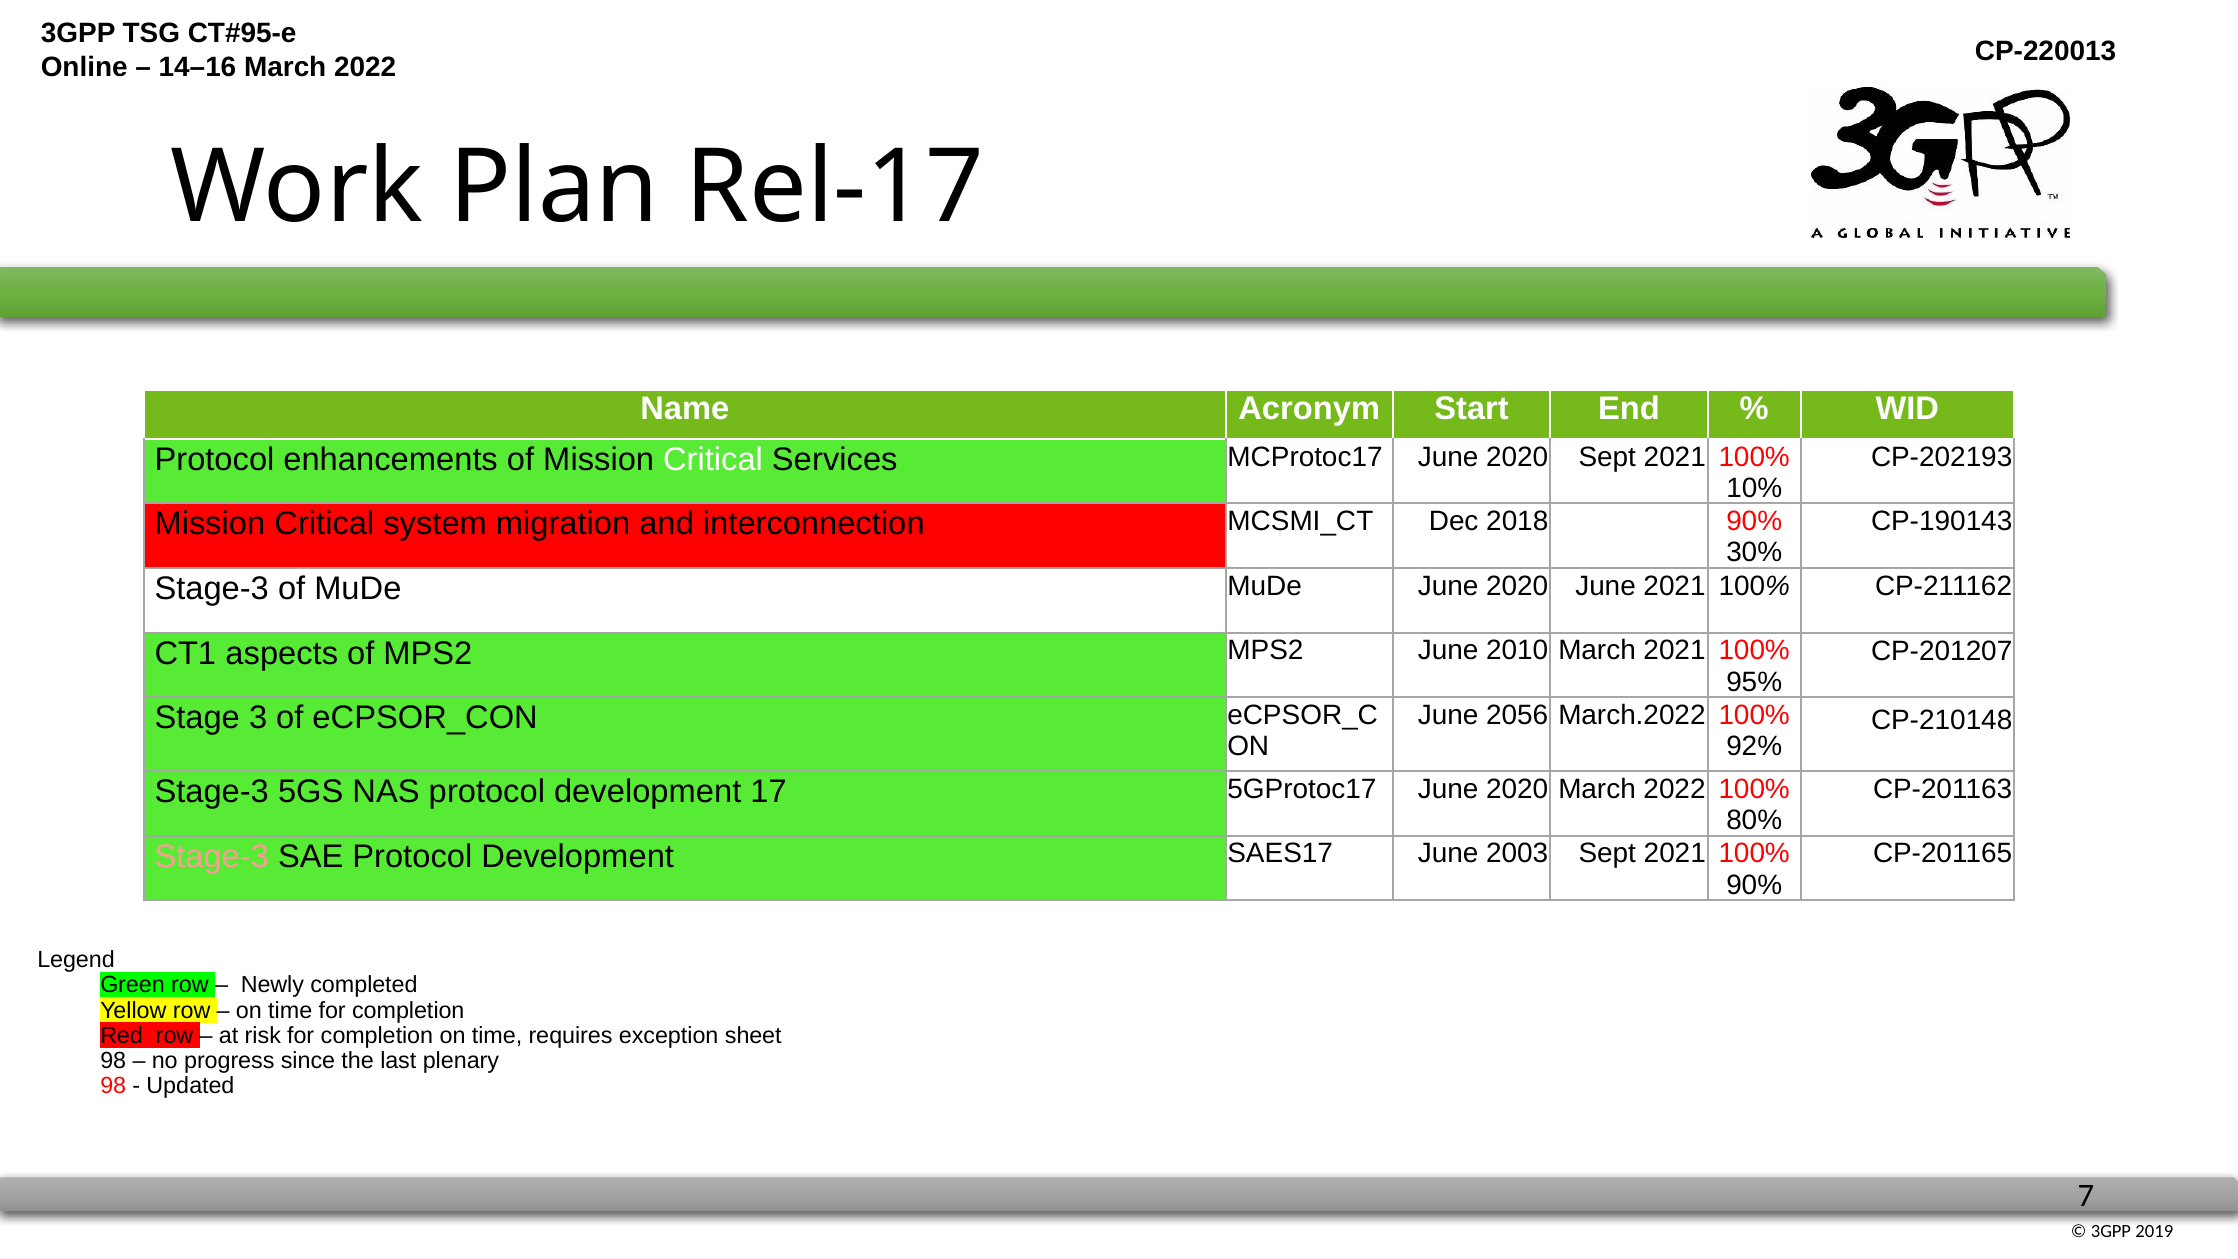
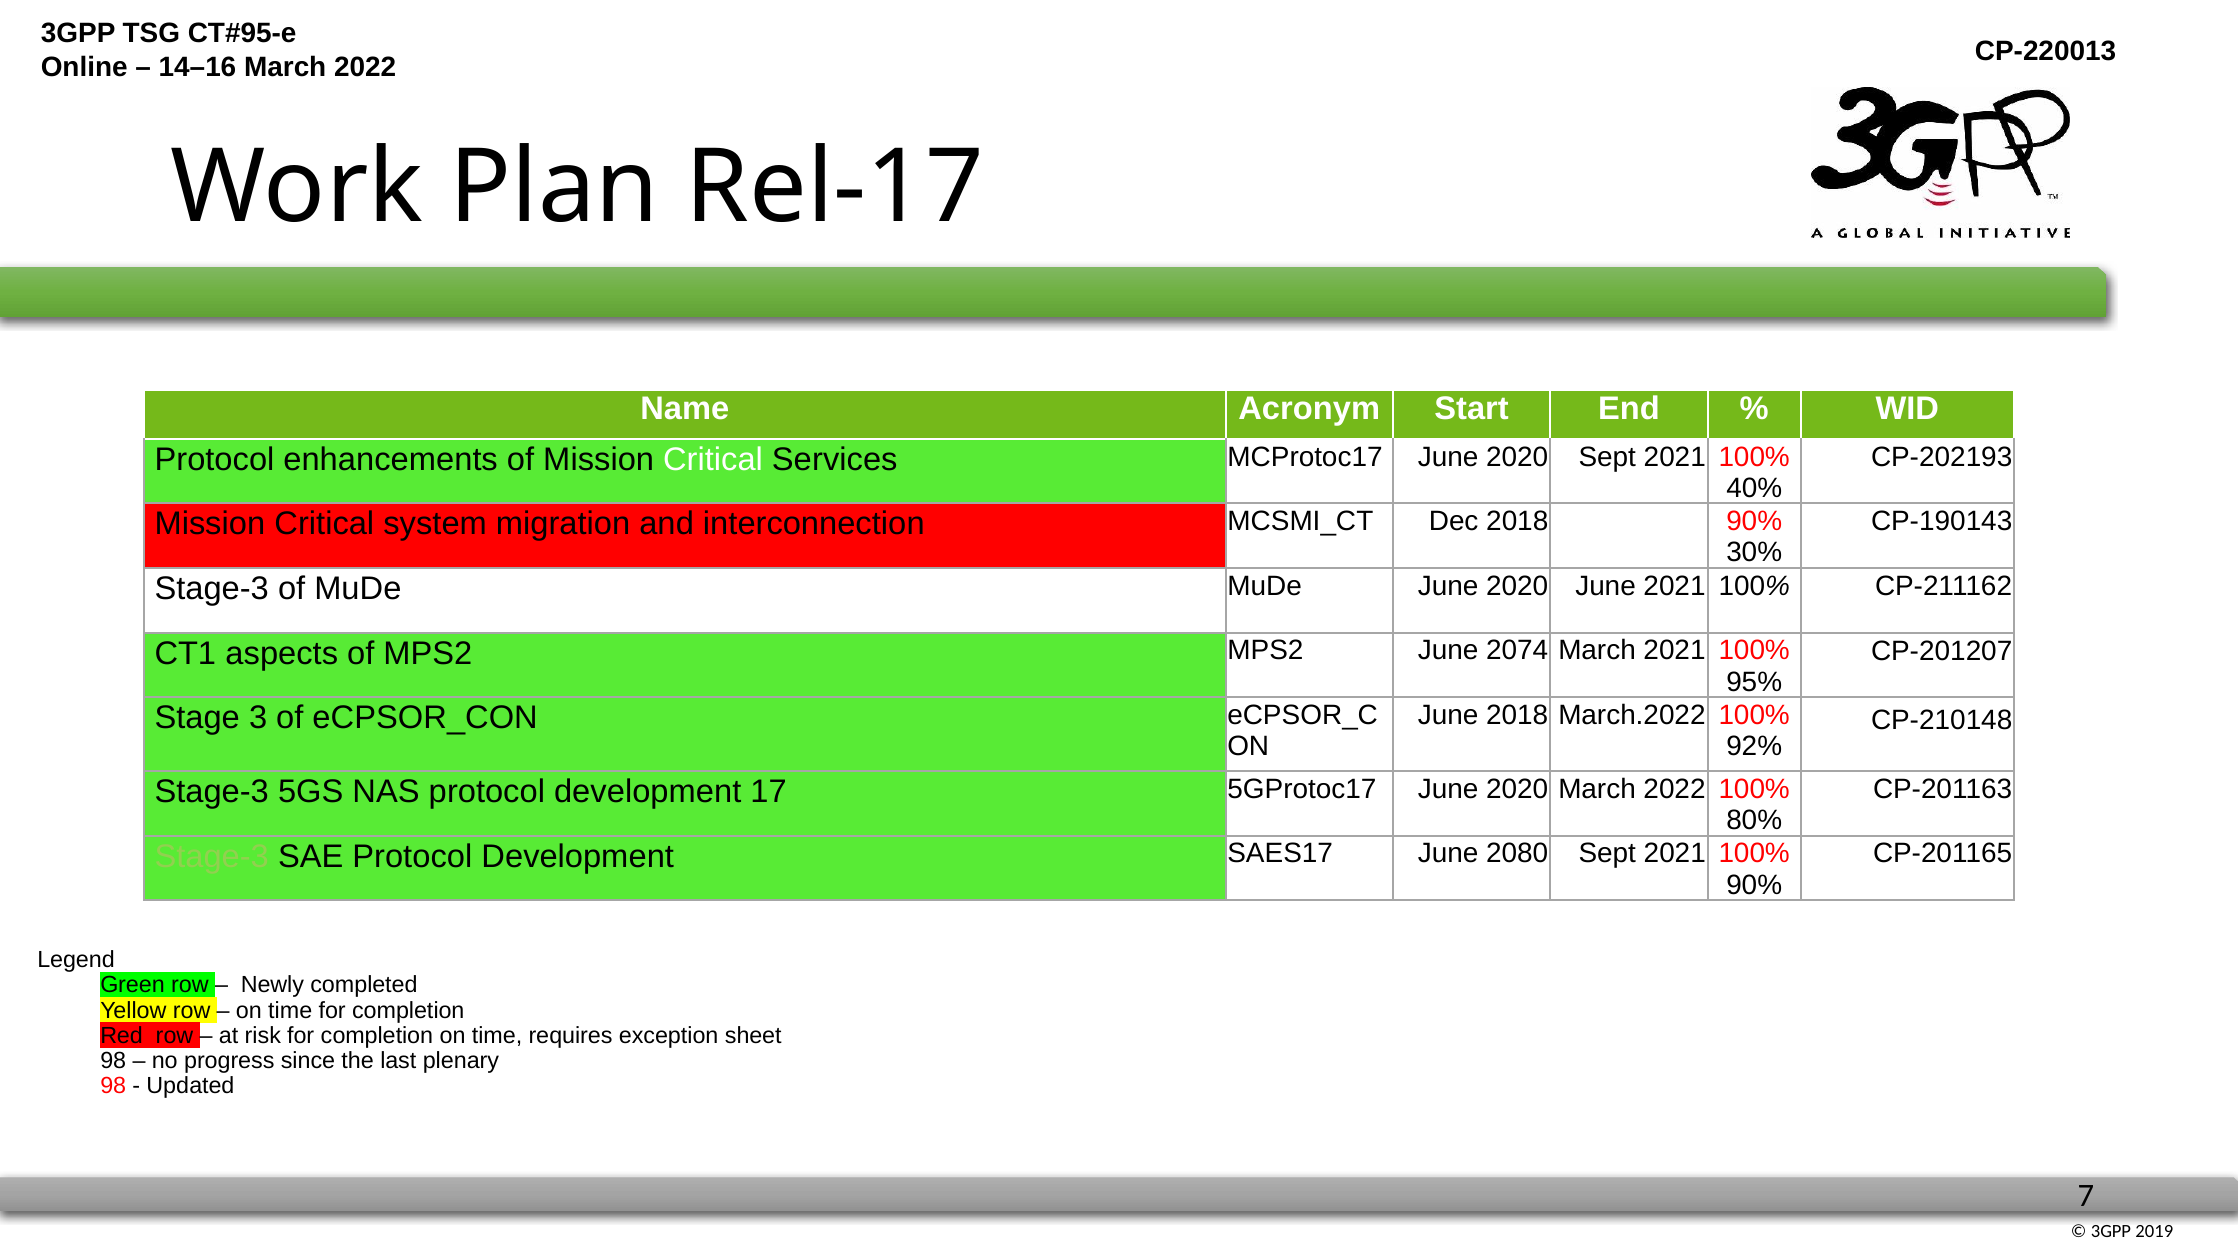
10%: 10% -> 40%
2010: 2010 -> 2074
June 2056: 2056 -> 2018
Stage-3 at (212, 856) colour: pink -> light green
2003: 2003 -> 2080
